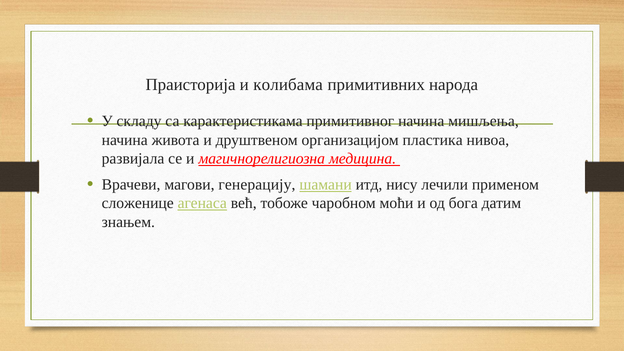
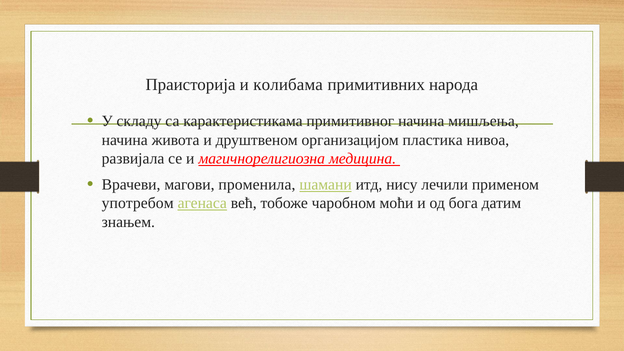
генерацију: генерацију -> променила
сложенице: сложенице -> употребом
